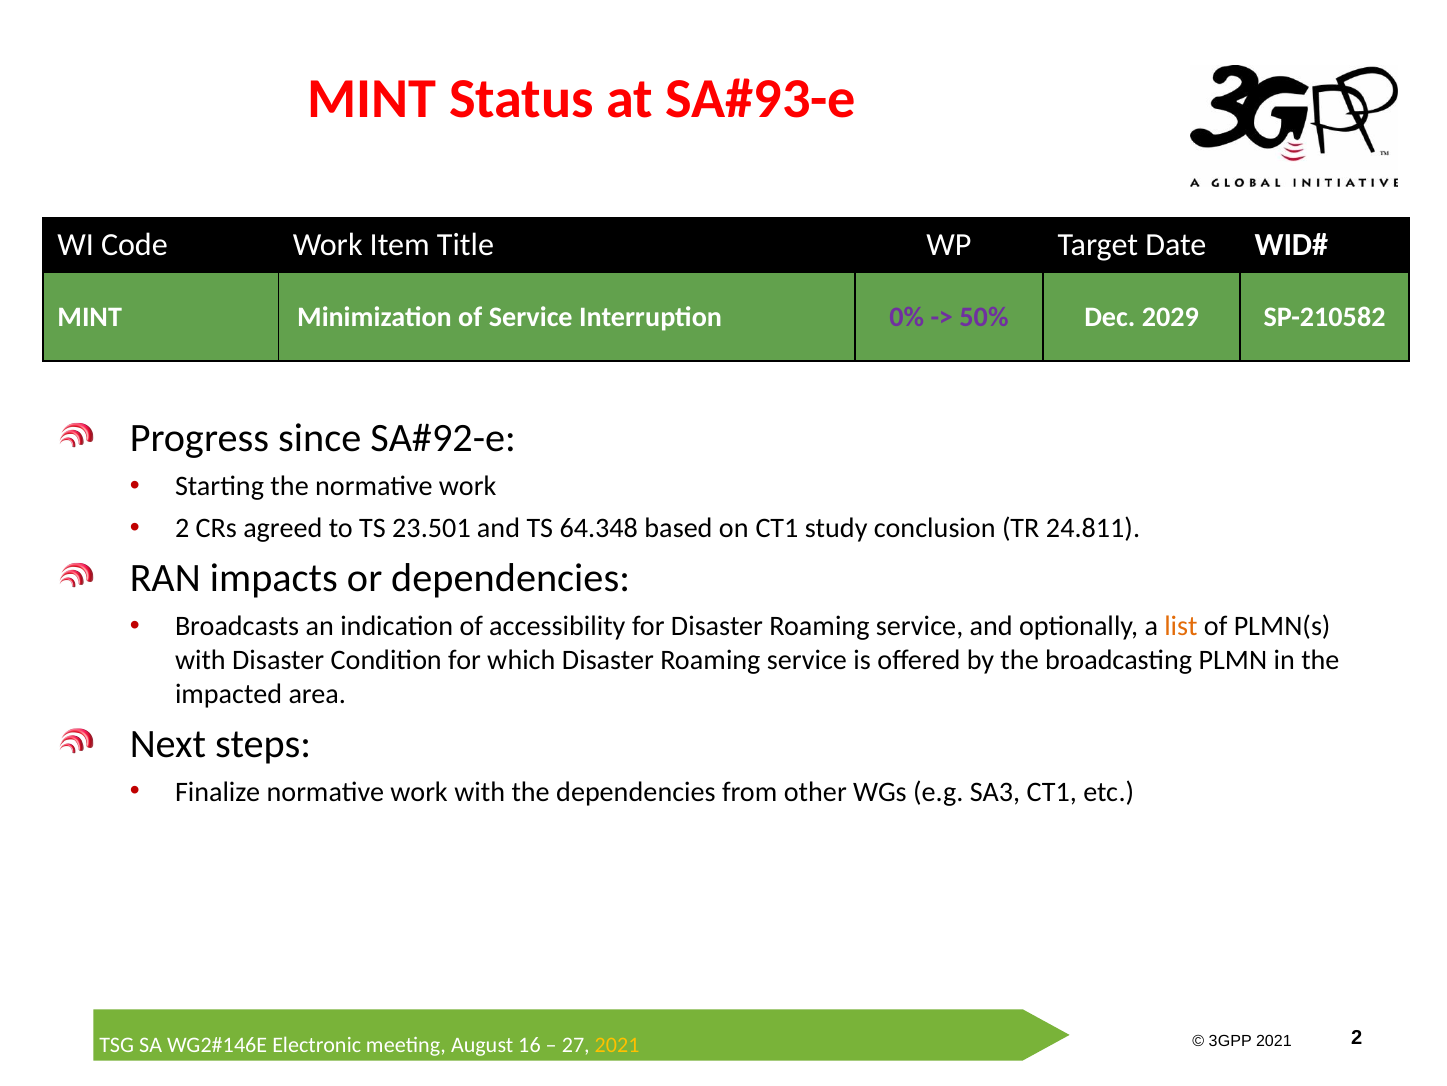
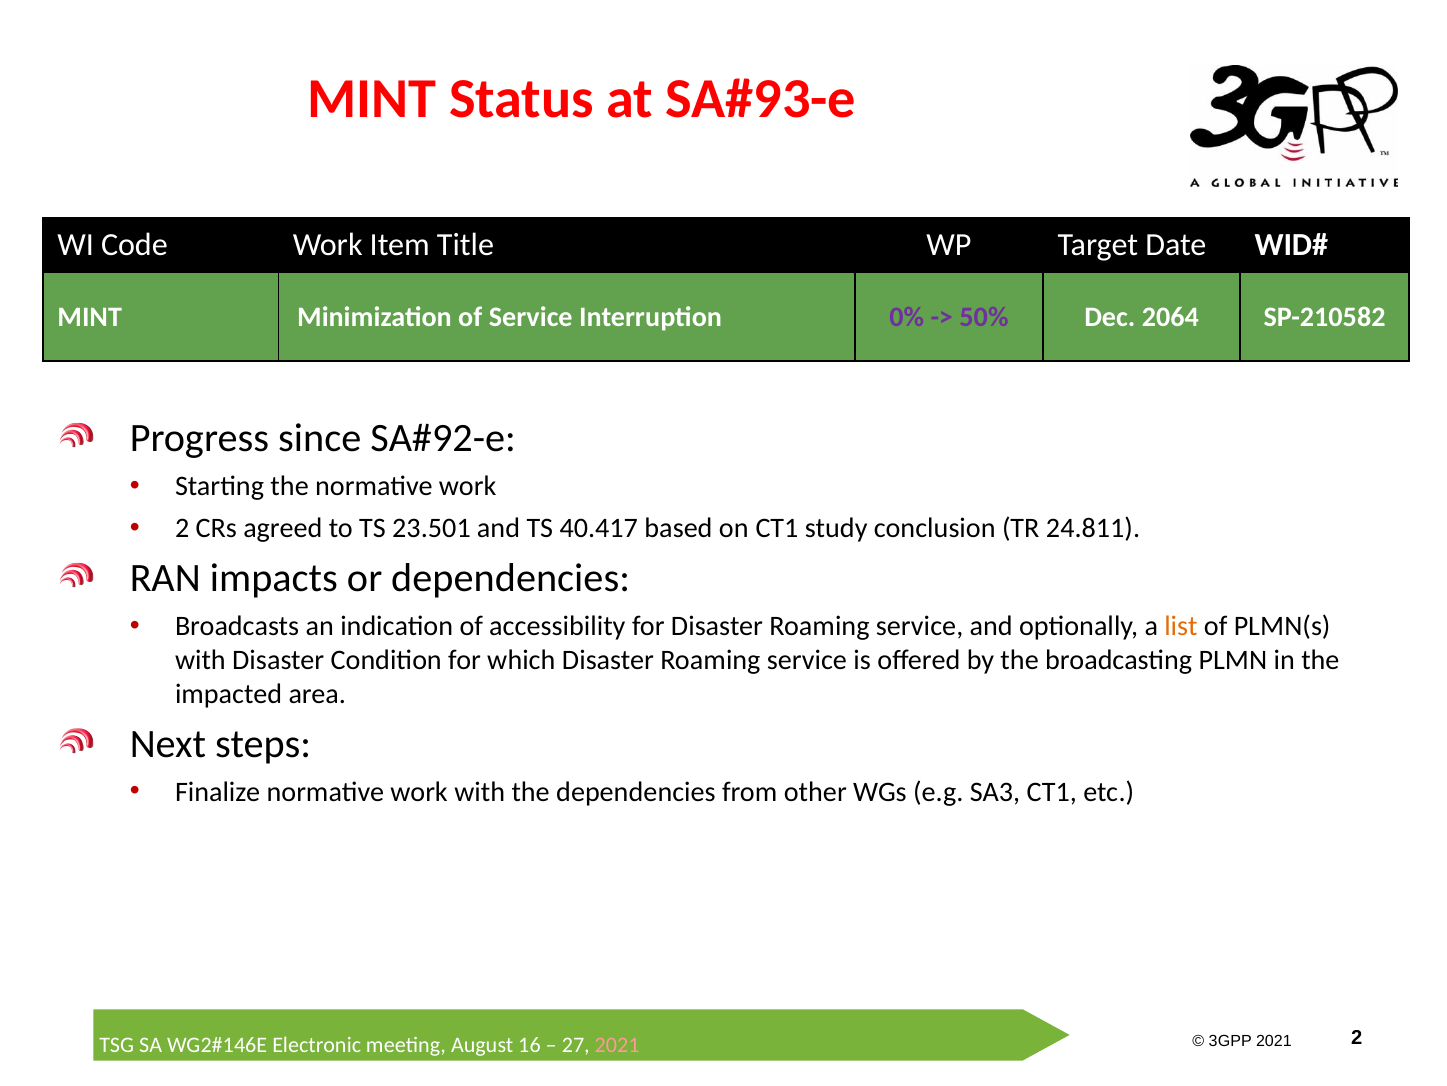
2029: 2029 -> 2064
64.348: 64.348 -> 40.417
2021 at (617, 1045) colour: yellow -> pink
